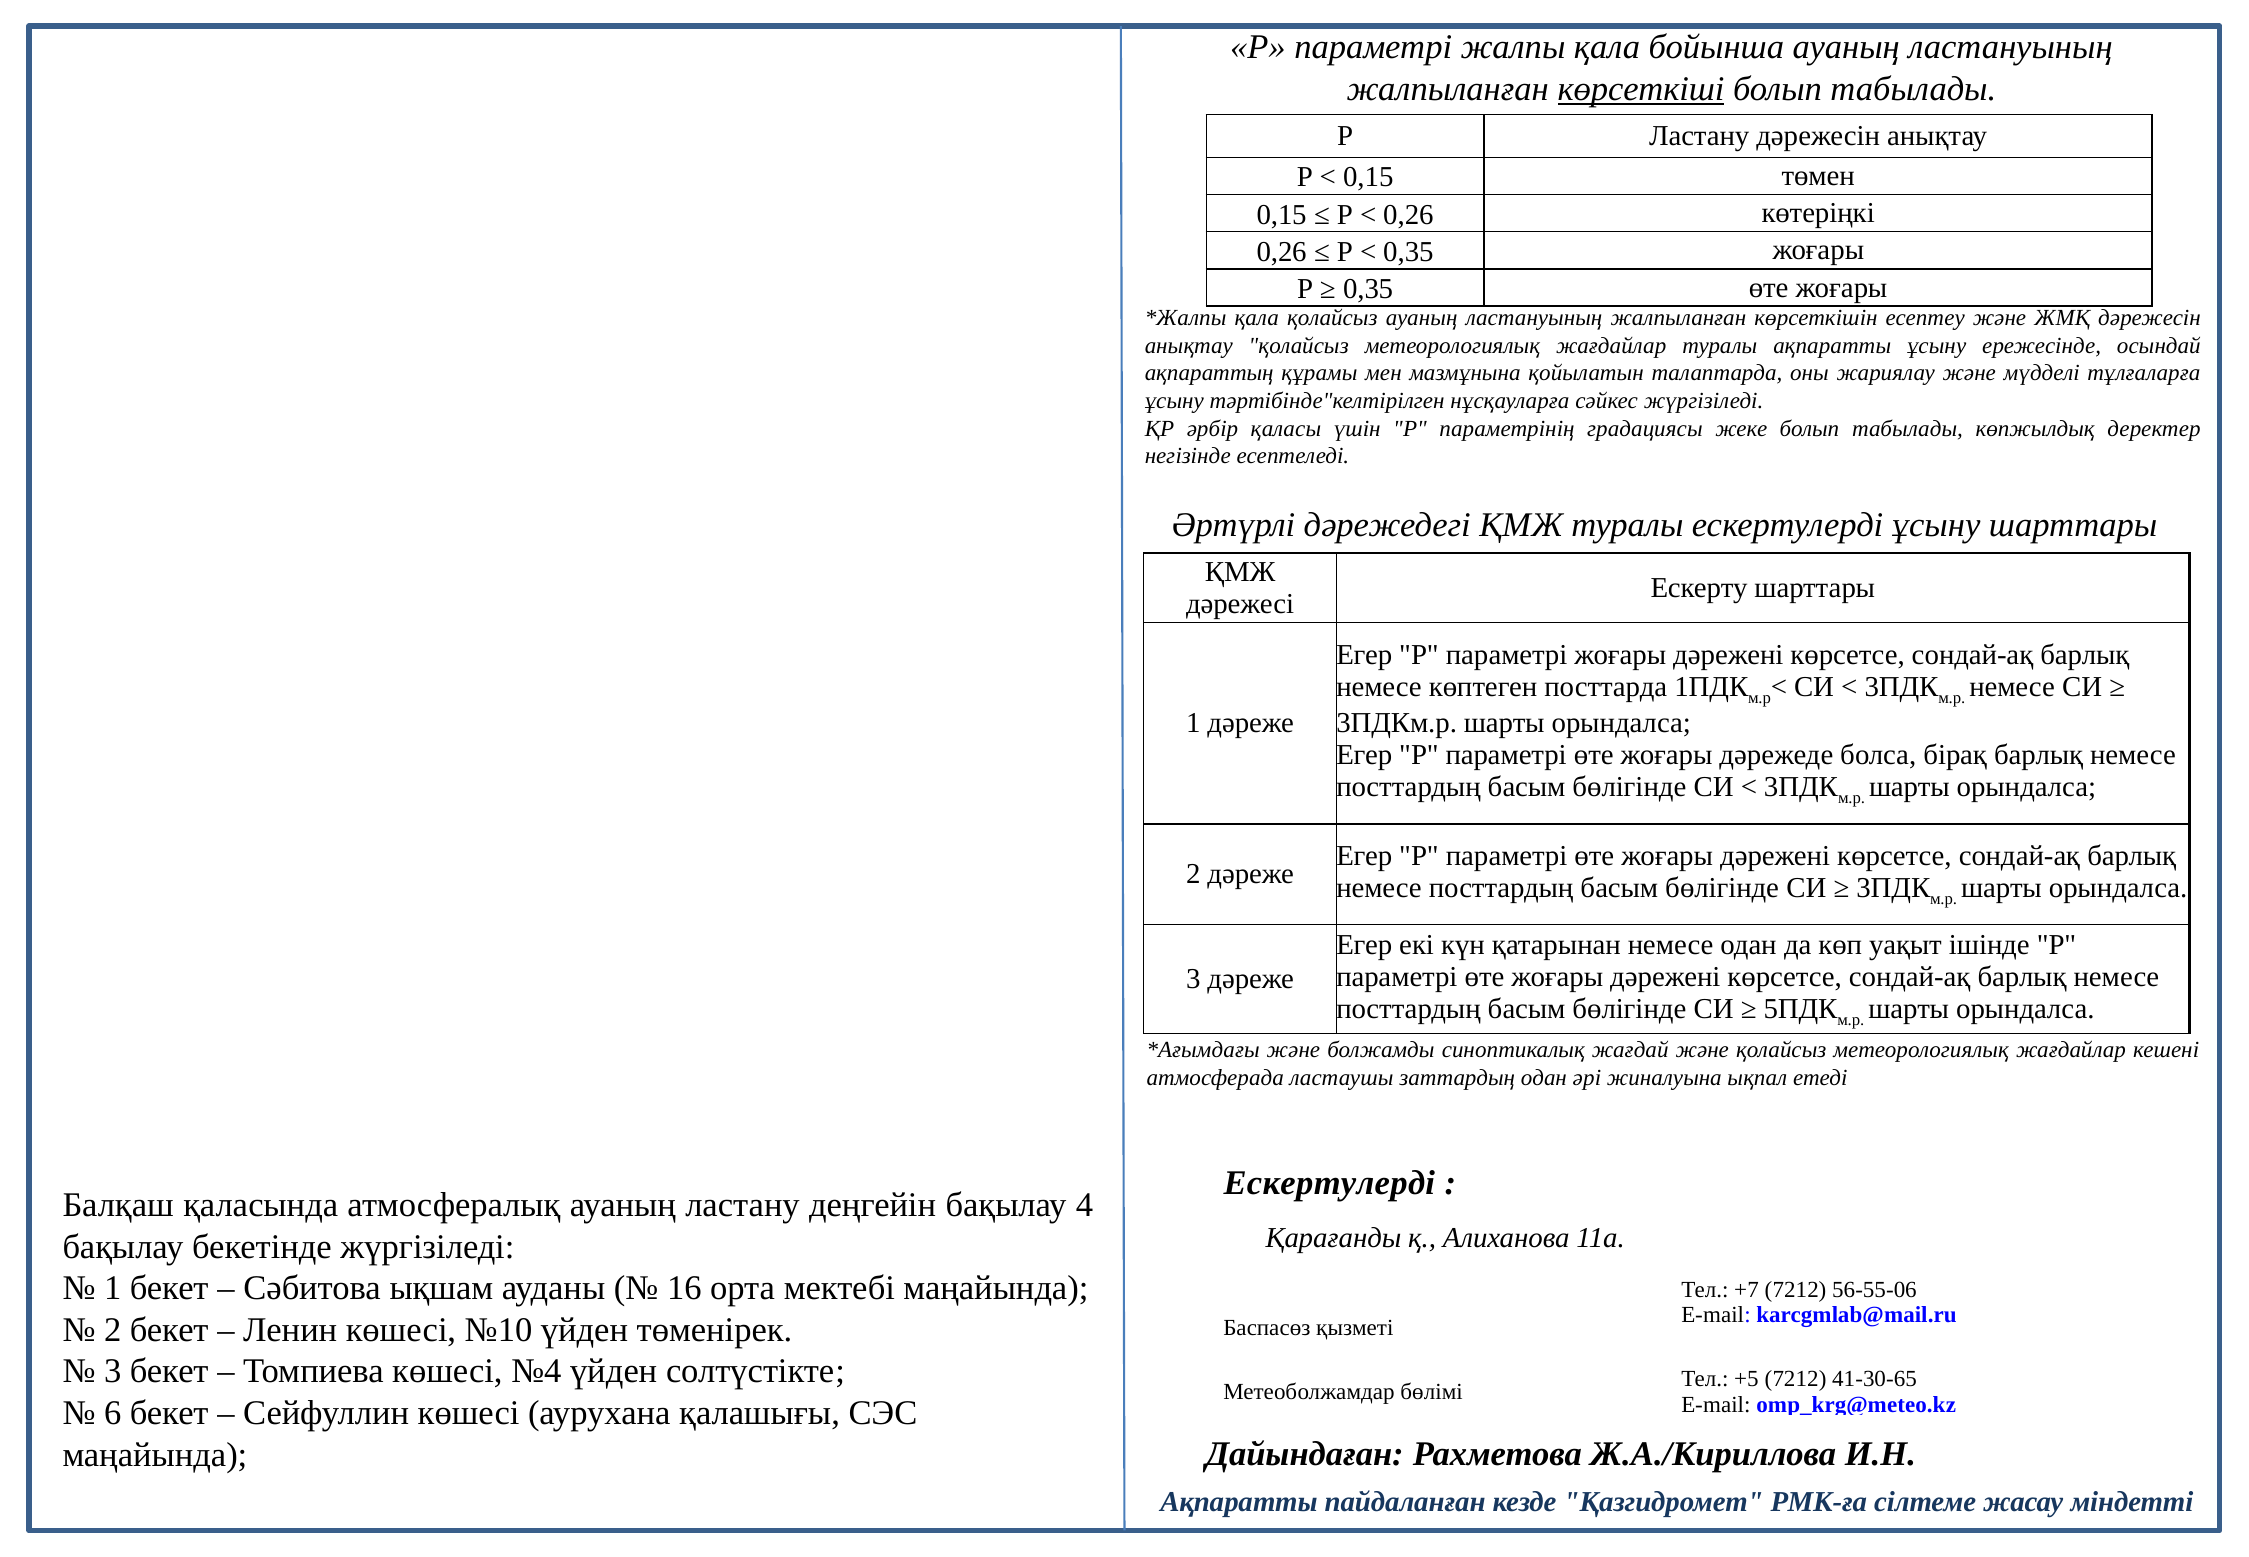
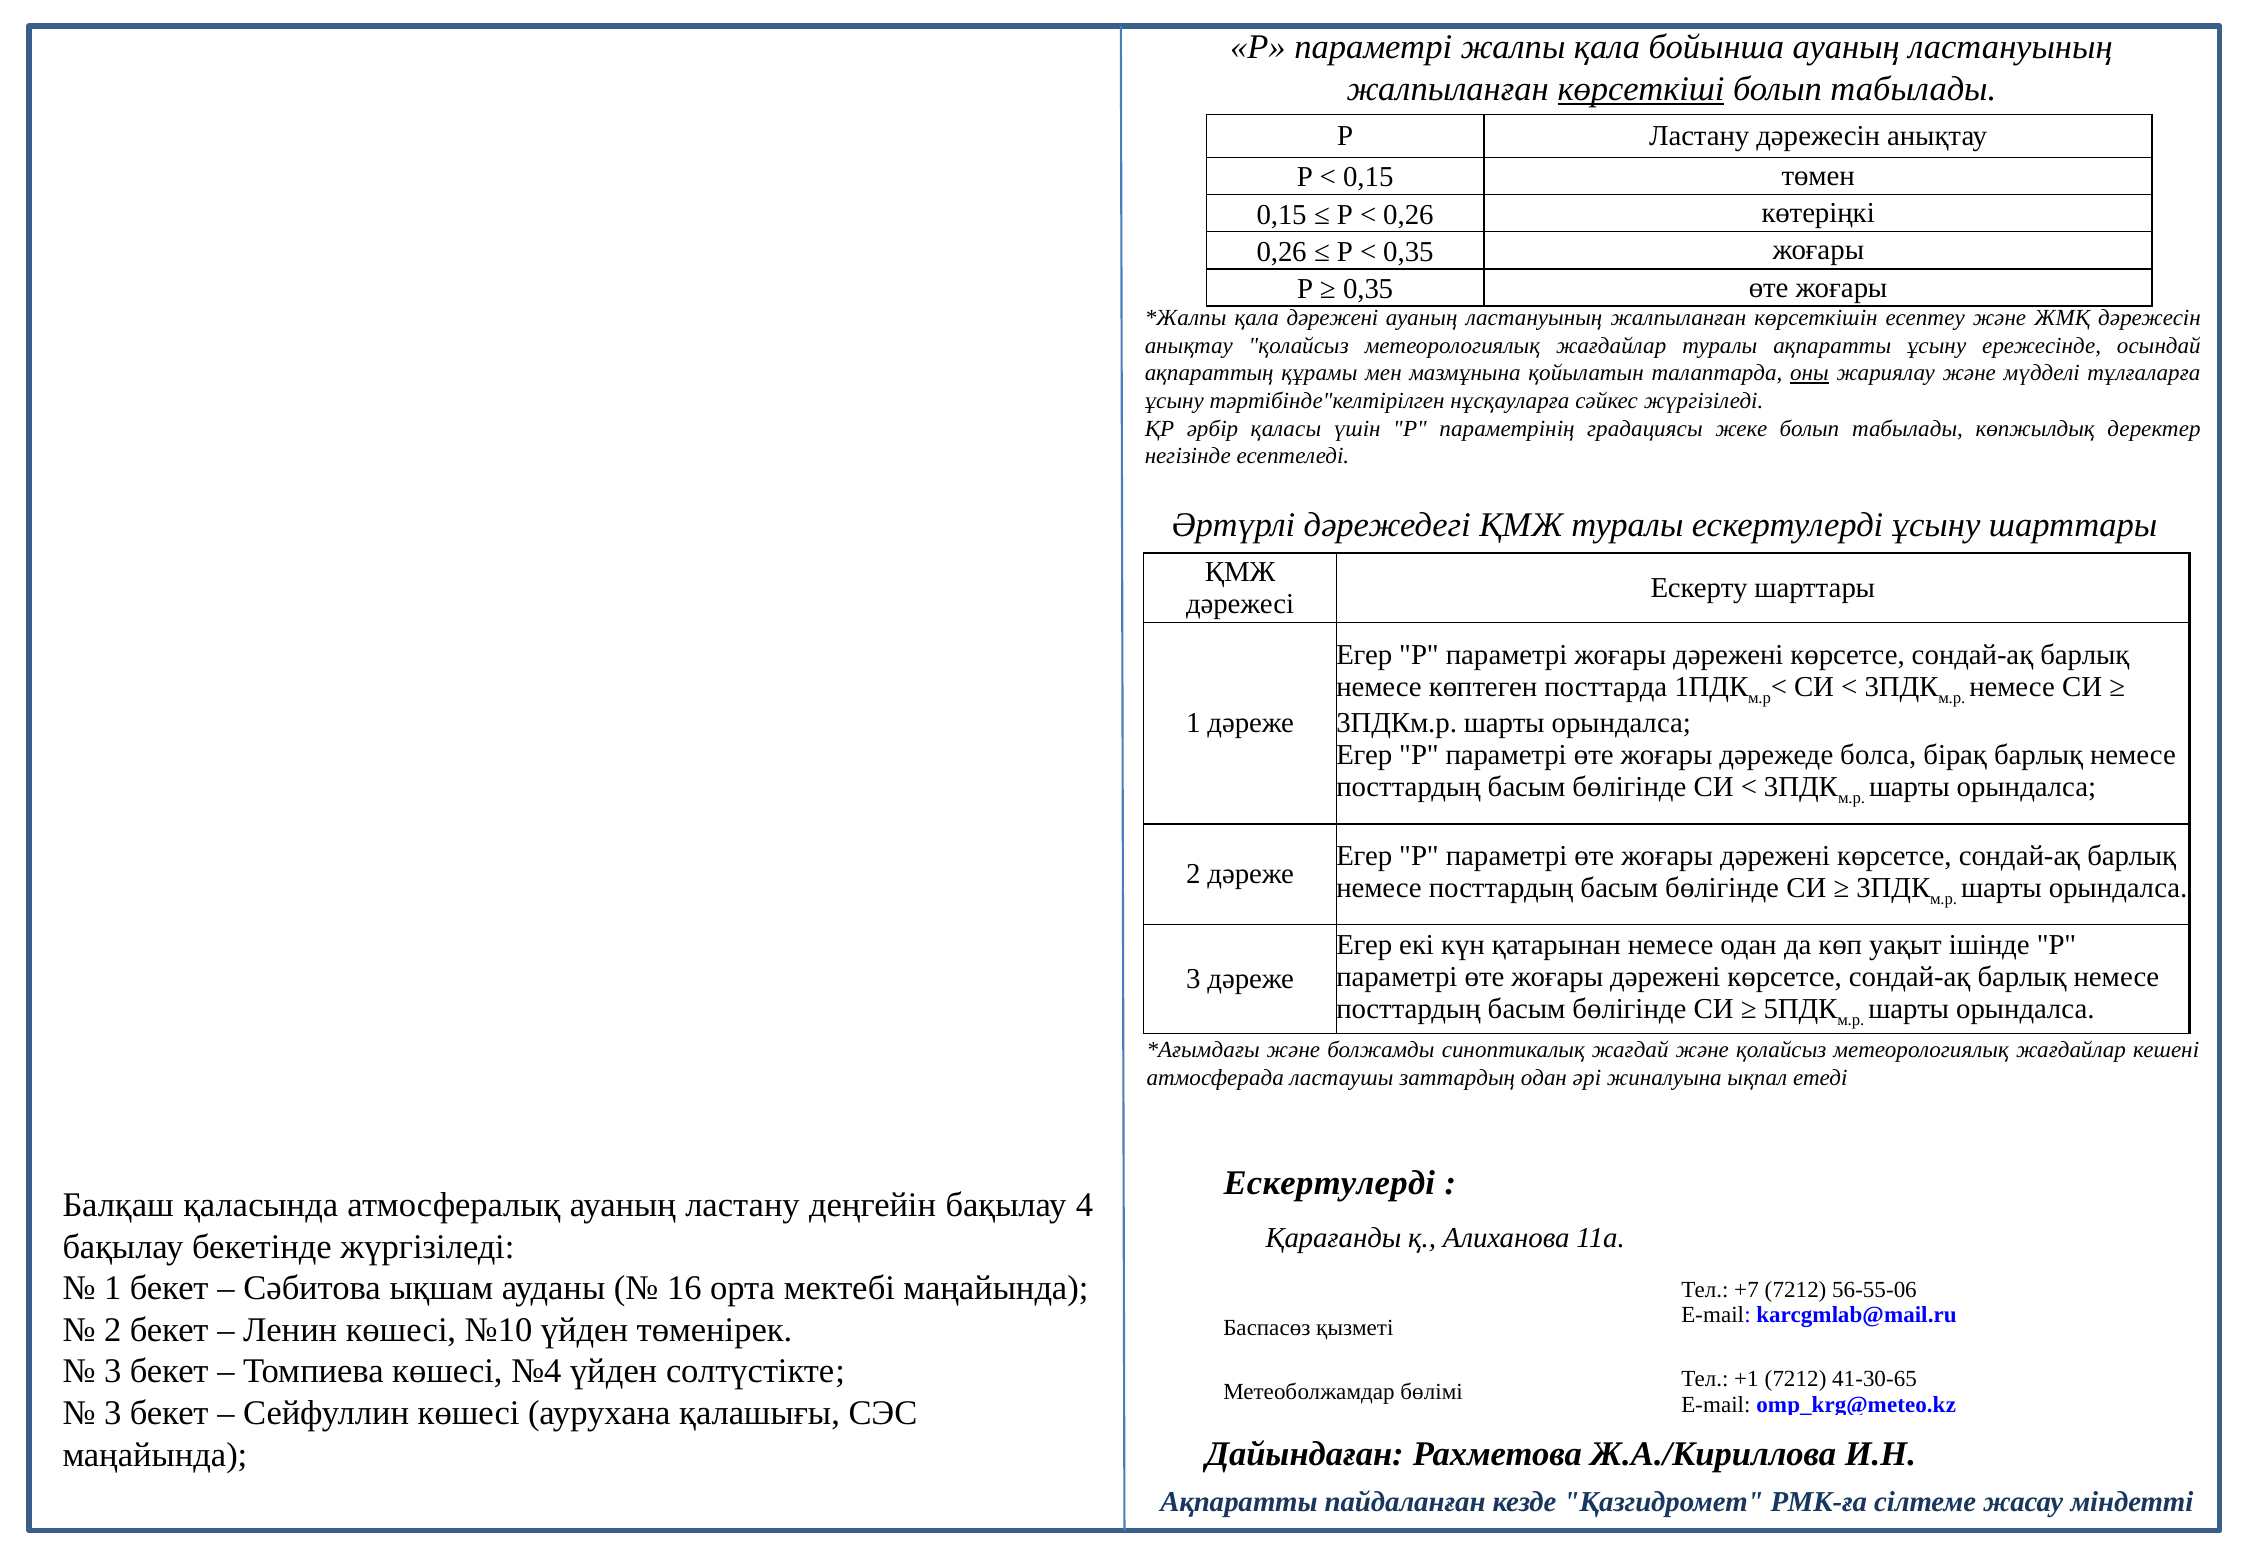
қала қолайсыз: қолайсыз -> дәрежені
оны underline: none -> present
+5: +5 -> +1
6 at (113, 1413): 6 -> 3
